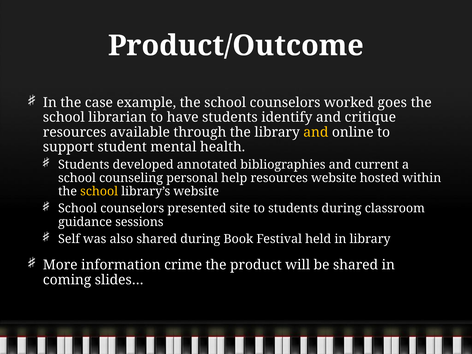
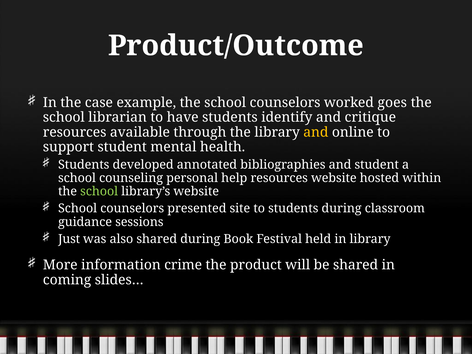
and current: current -> student
school at (99, 192) colour: yellow -> light green
Self: Self -> Just
